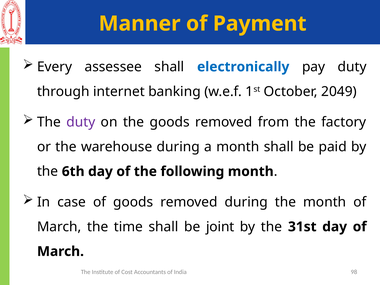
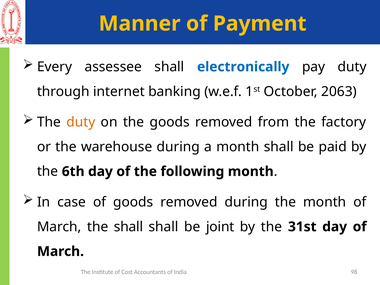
2049: 2049 -> 2063
duty at (81, 122) colour: purple -> orange
the time: time -> shall
